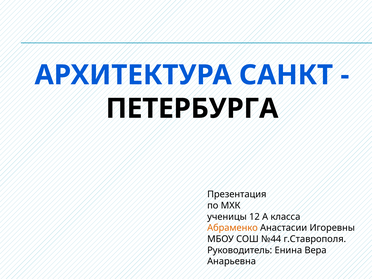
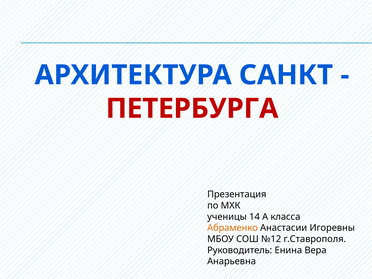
ПЕТЕРБУРГА colour: black -> red
12: 12 -> 14
№44: №44 -> №12
